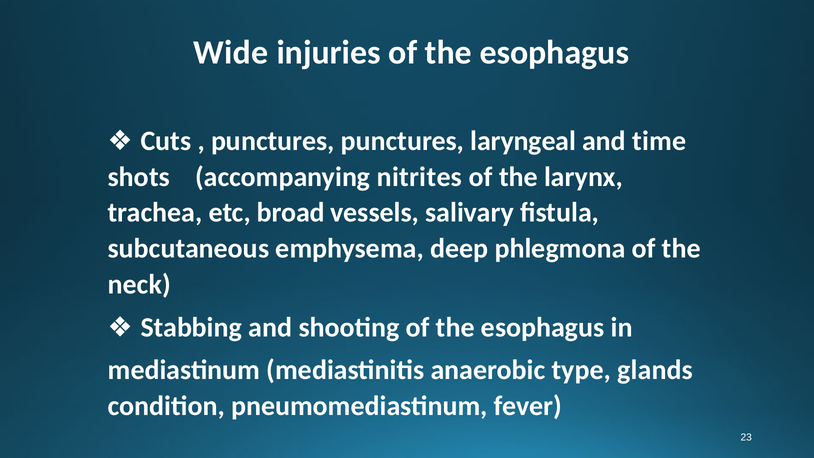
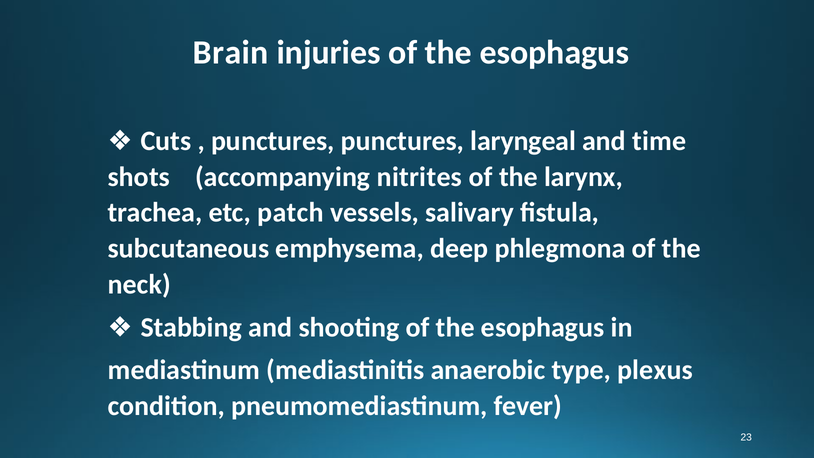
Wide: Wide -> Brain
broad: broad -> patch
glands: glands -> plexus
